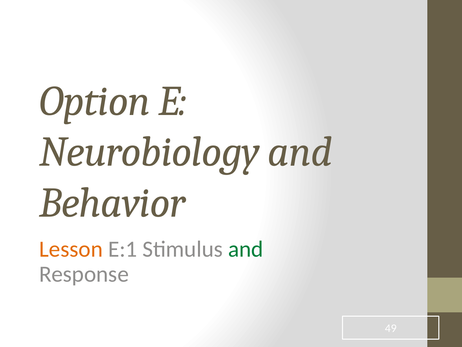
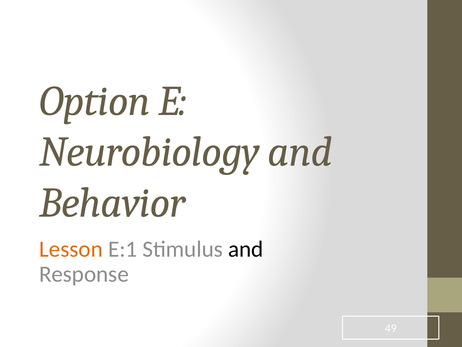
and at (246, 249) colour: green -> black
